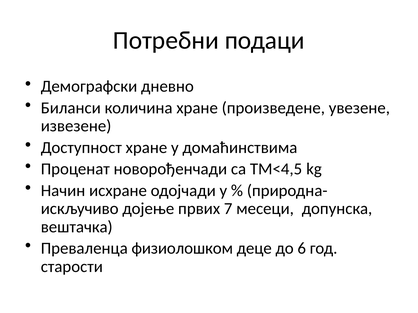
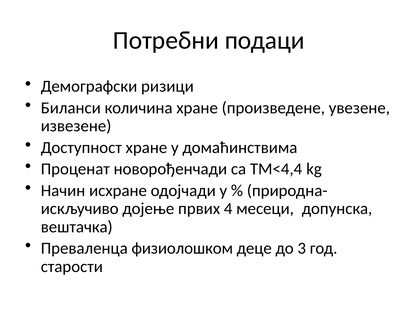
дневно: дневно -> ризици
ТМ<4,5: ТМ<4,5 -> ТМ<4,4
7: 7 -> 4
6: 6 -> 3
